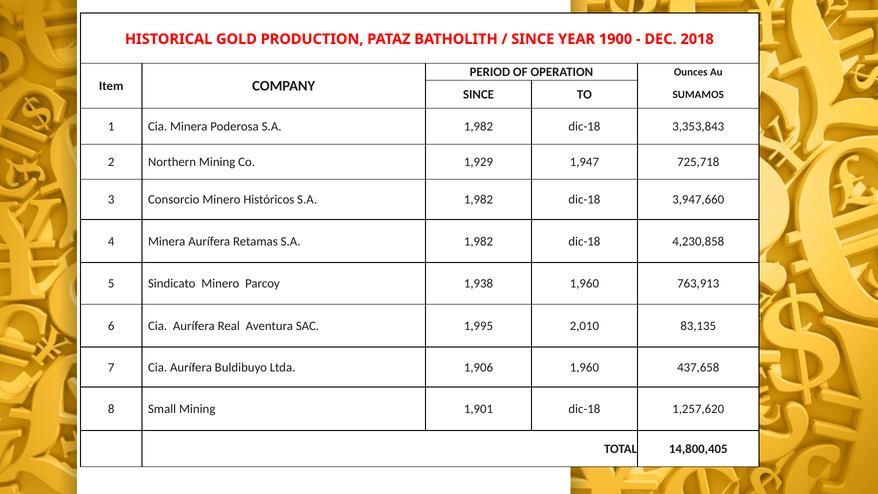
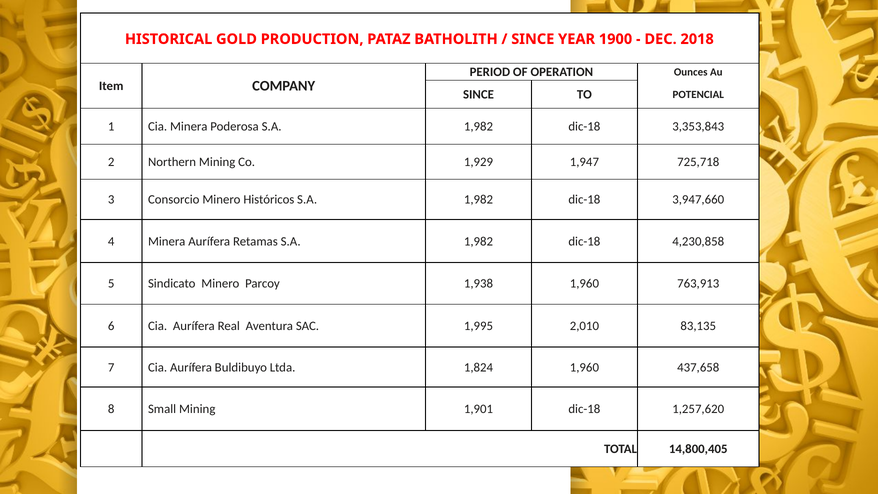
SUMAMOS: SUMAMOS -> POTENCIAL
1,906: 1,906 -> 1,824
